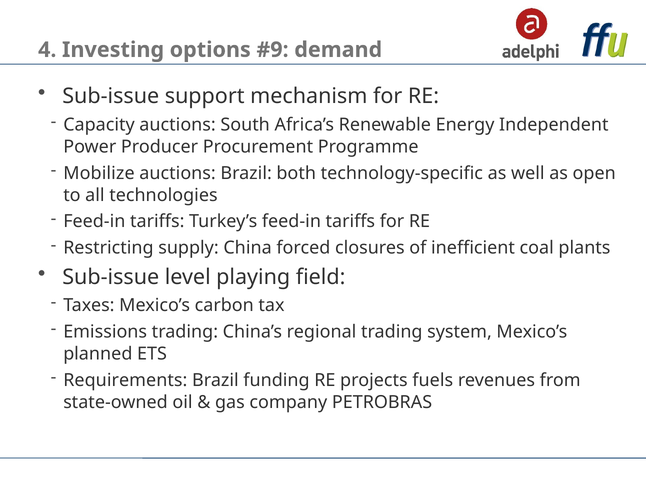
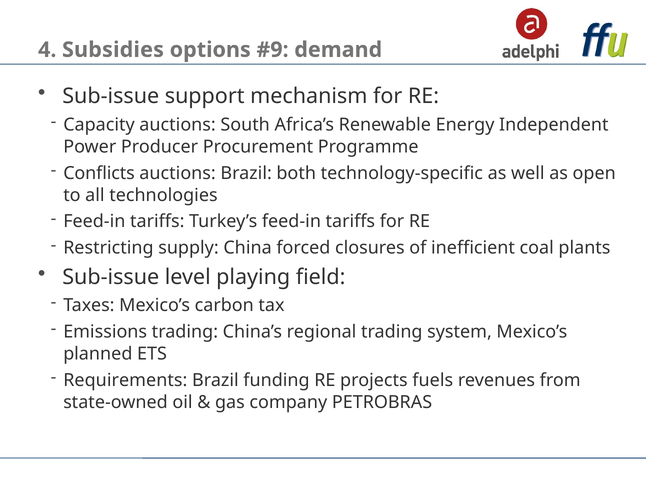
Investing: Investing -> Subsidies
Mobilize: Mobilize -> Conflicts
